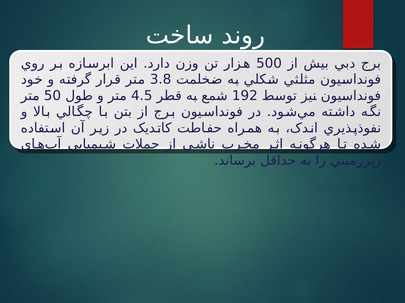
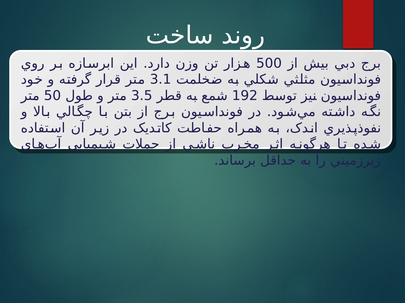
3.8: 3.8 -> 3.1
4.5: 4.5 -> 3.5
